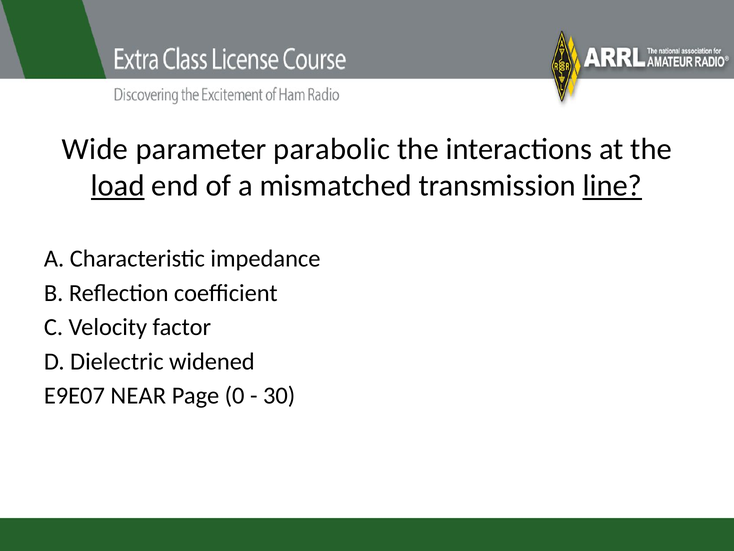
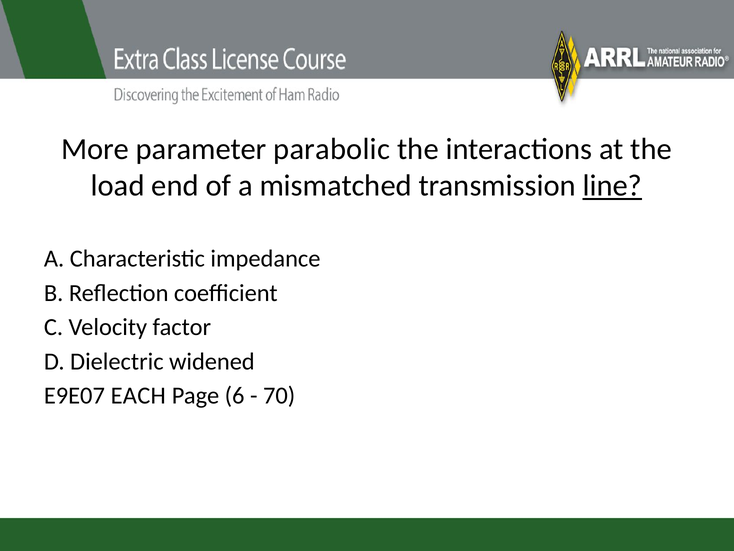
Wide: Wide -> More
load underline: present -> none
NEAR: NEAR -> EACH
0: 0 -> 6
30: 30 -> 70
